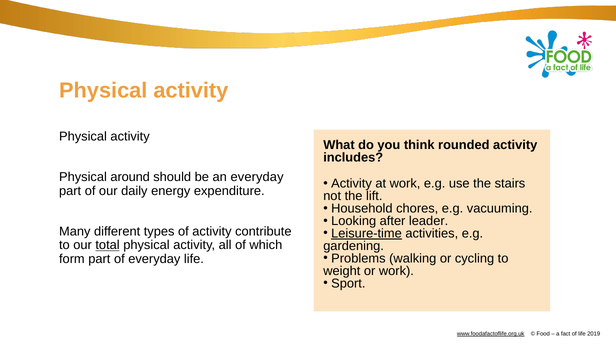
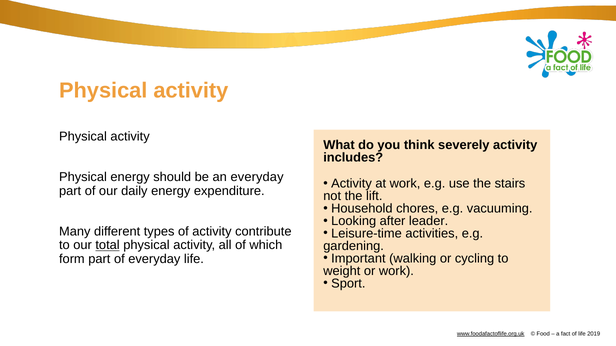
rounded: rounded -> severely
Physical around: around -> energy
Leisure-time underline: present -> none
Problems: Problems -> Important
